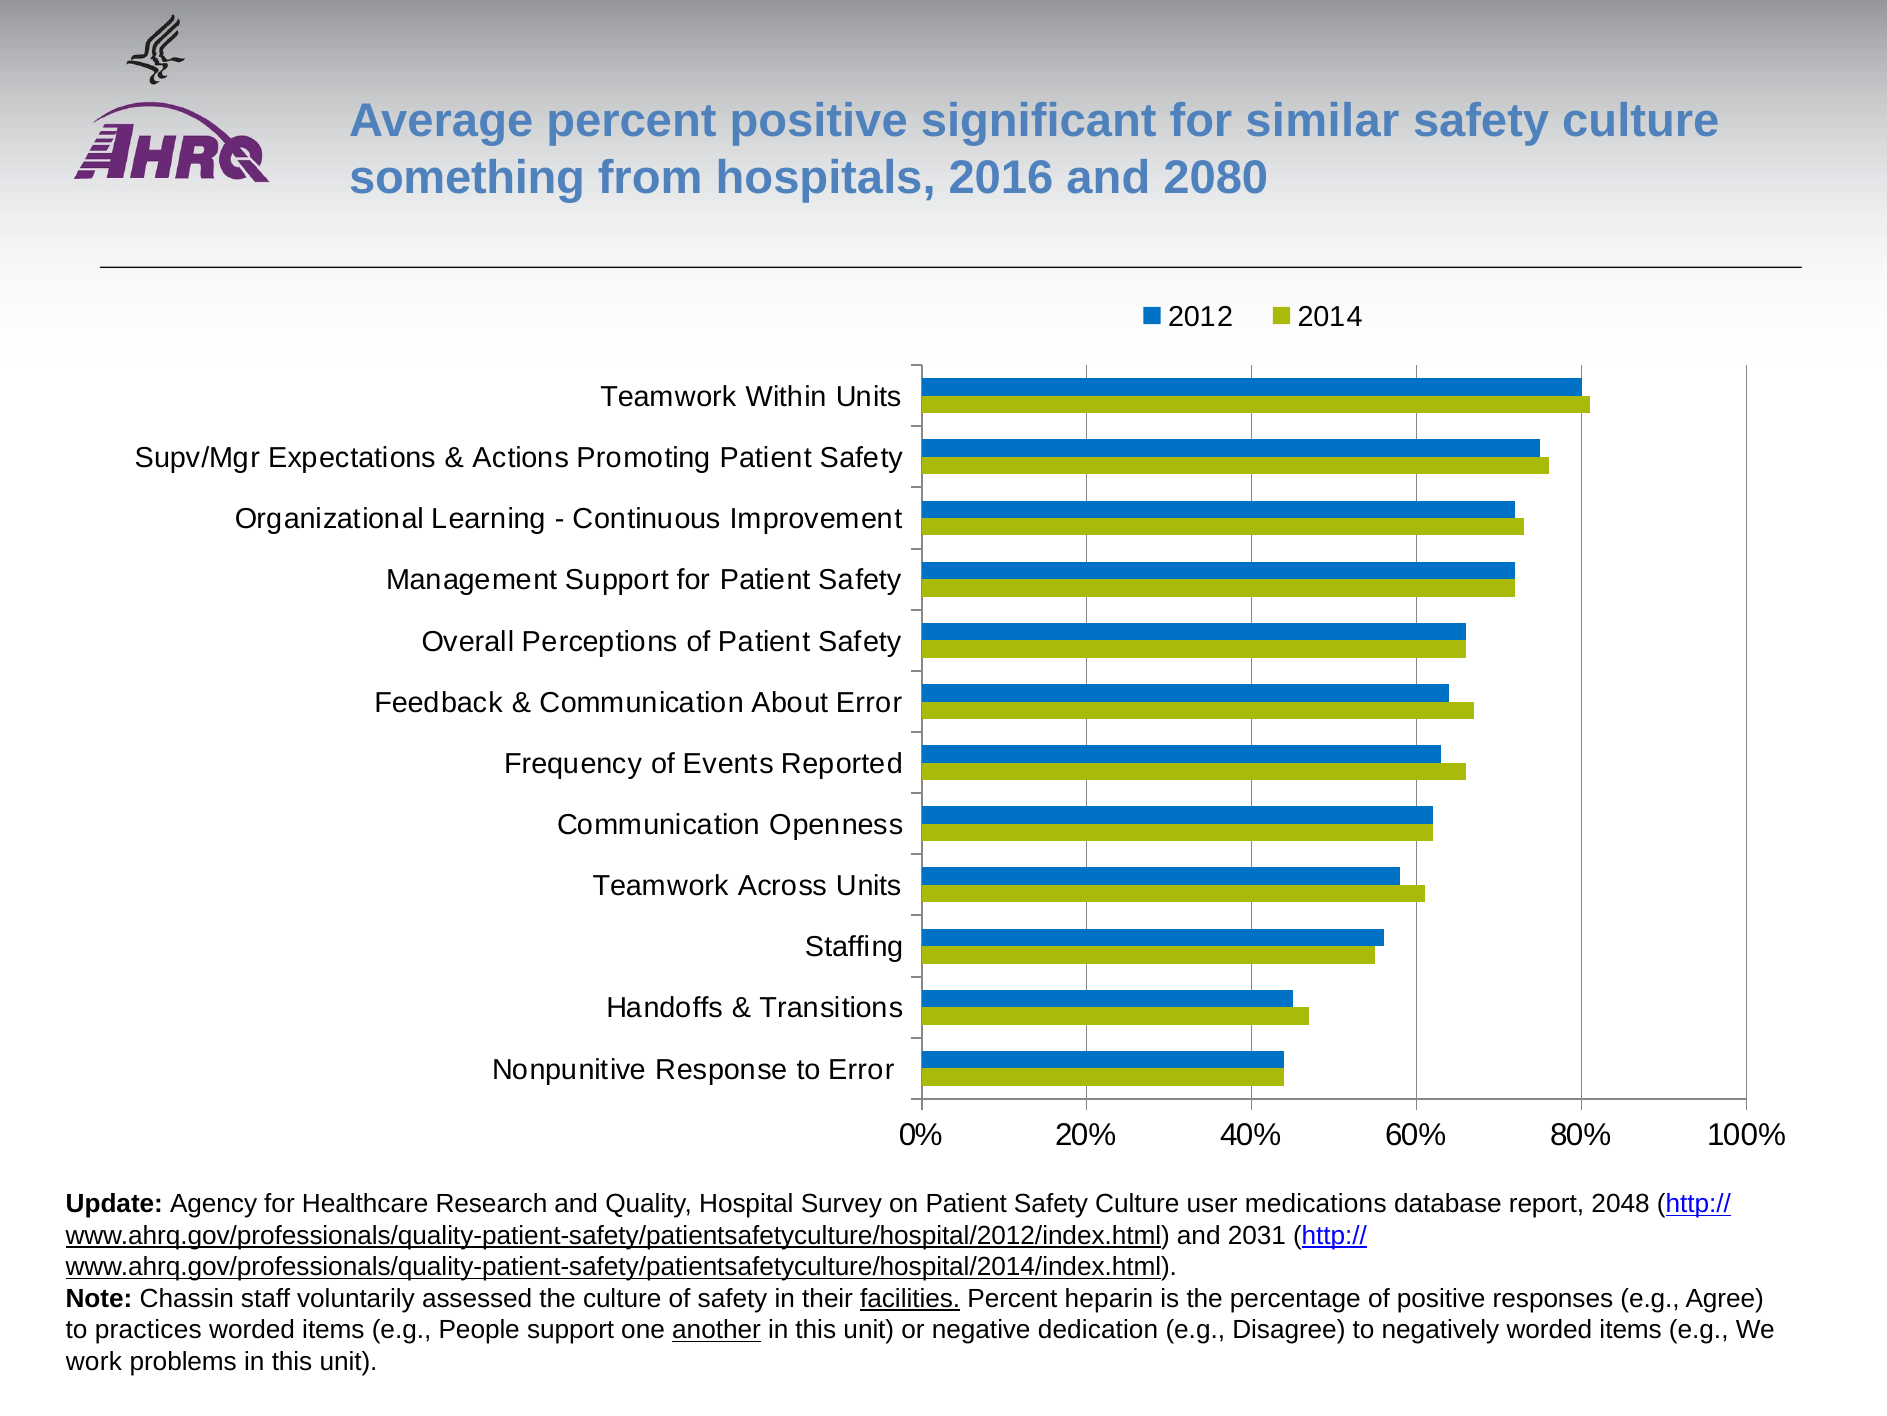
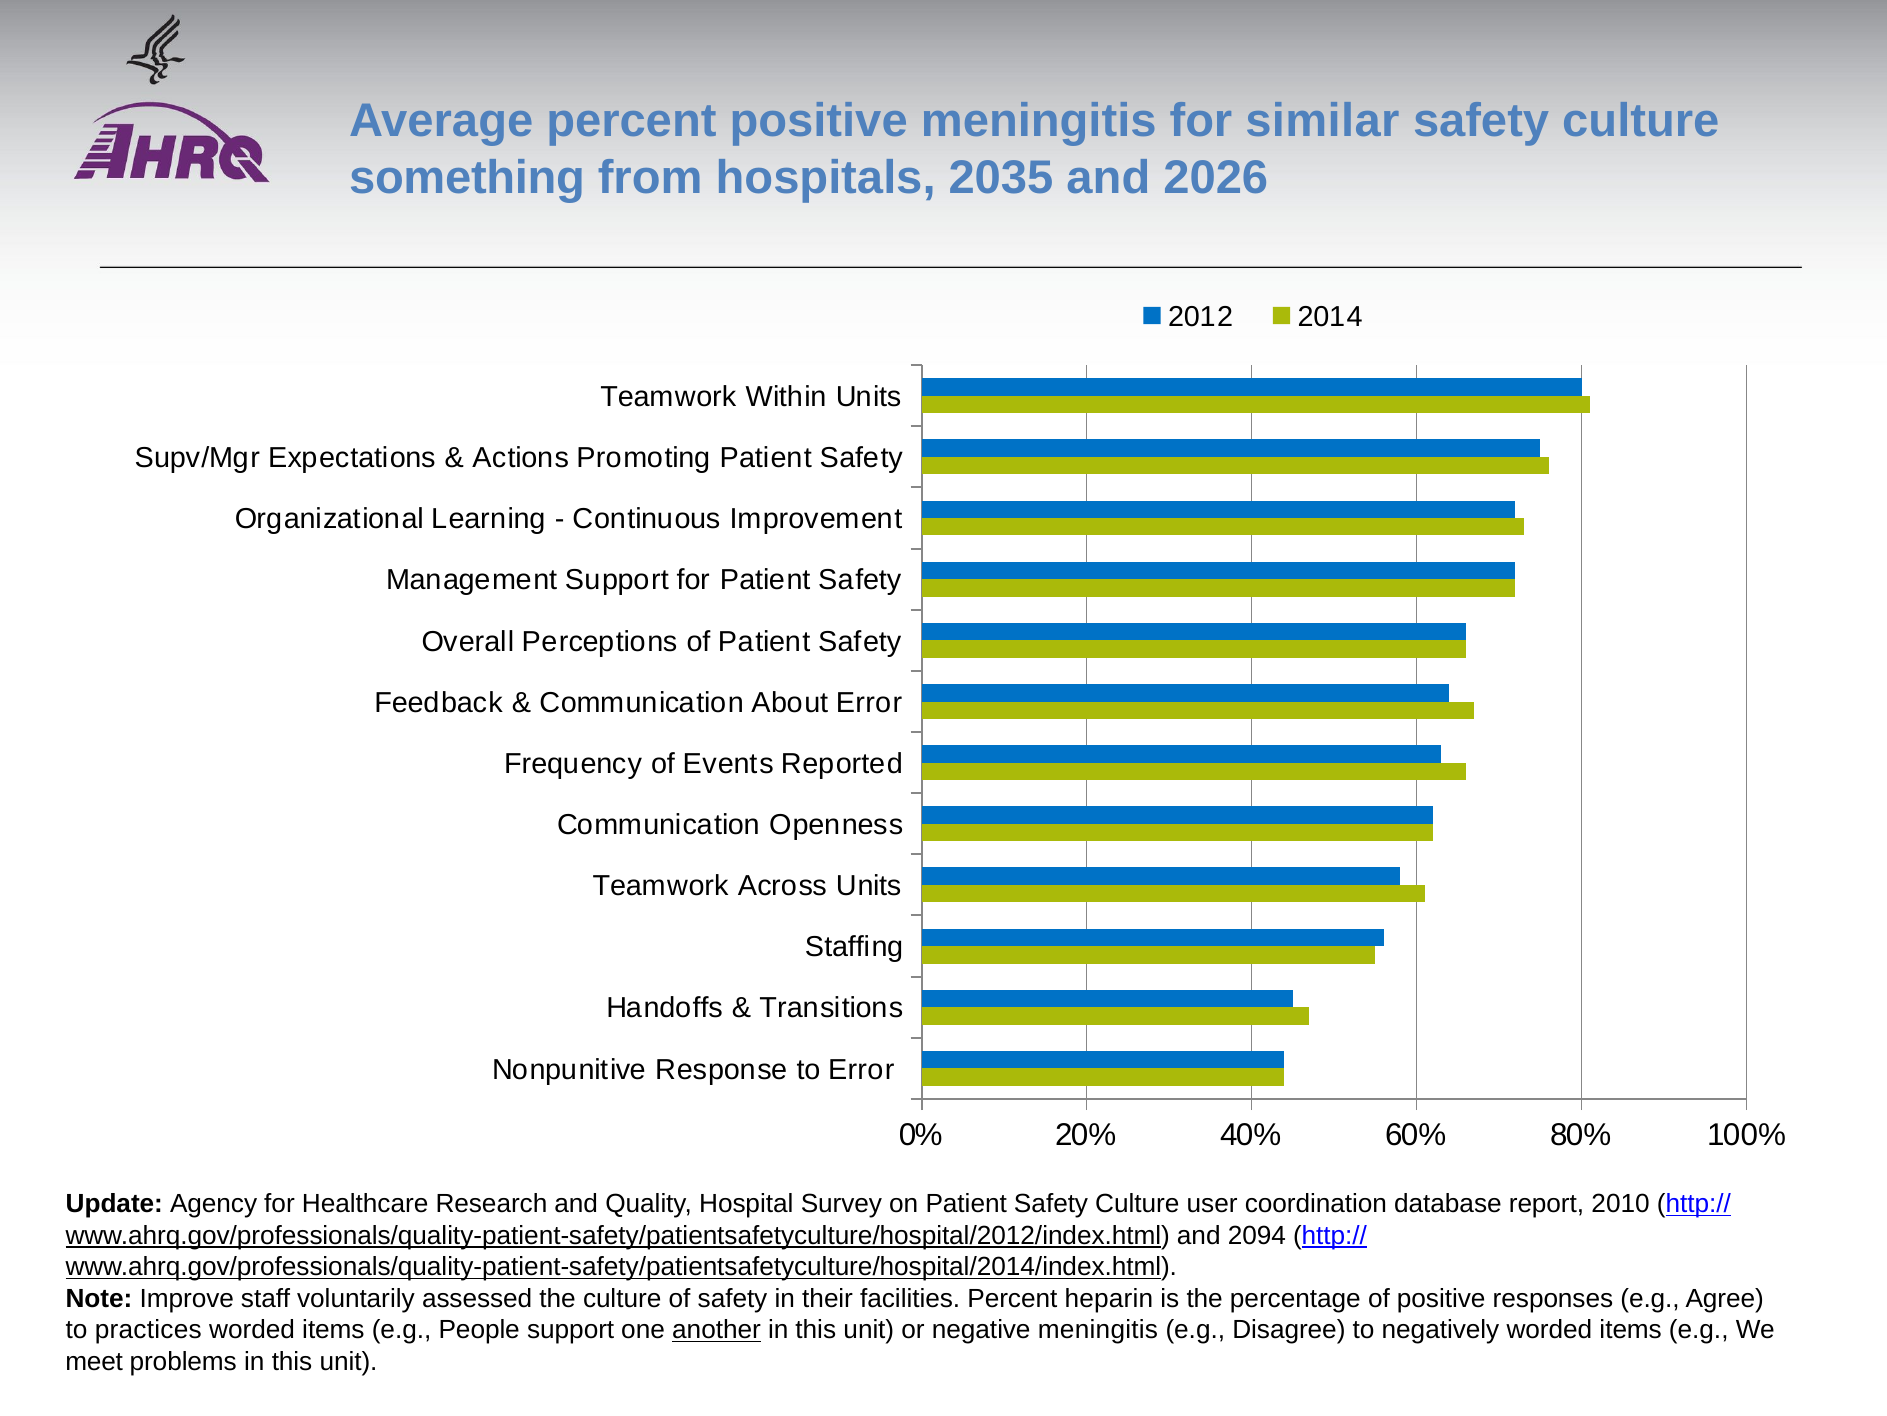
positive significant: significant -> meningitis
2016: 2016 -> 2035
2080: 2080 -> 2026
medications: medications -> coordination
2048: 2048 -> 2010
2031: 2031 -> 2094
Chassin: Chassin -> Improve
facilities underline: present -> none
negative dedication: dedication -> meningitis
work: work -> meet
